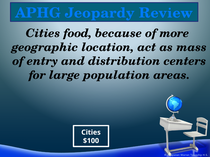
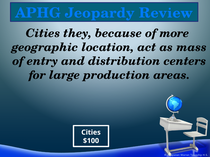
food: food -> they
population: population -> production
